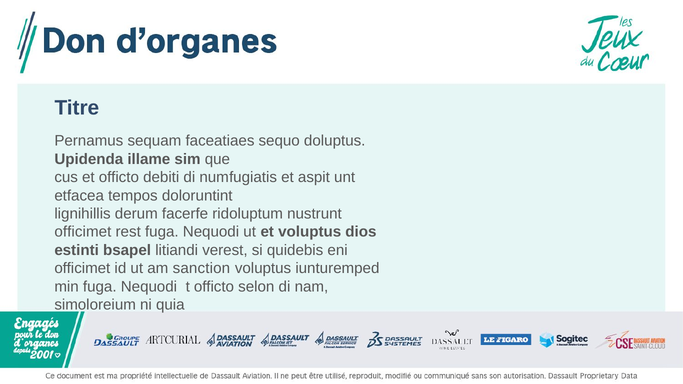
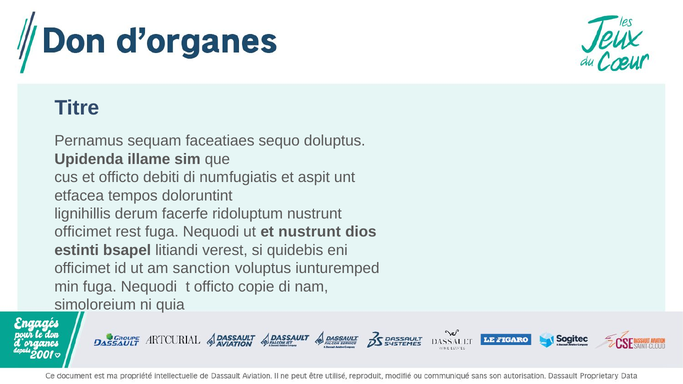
et voluptus: voluptus -> nustrunt
selon: selon -> copie
